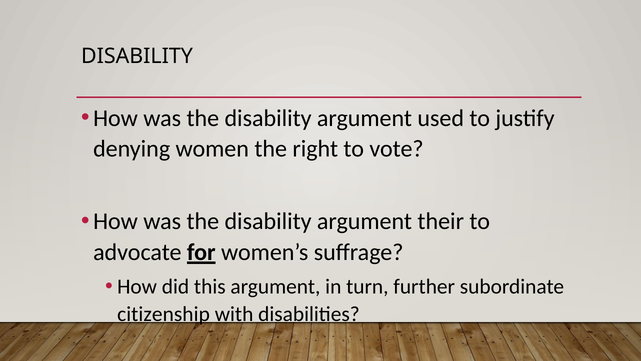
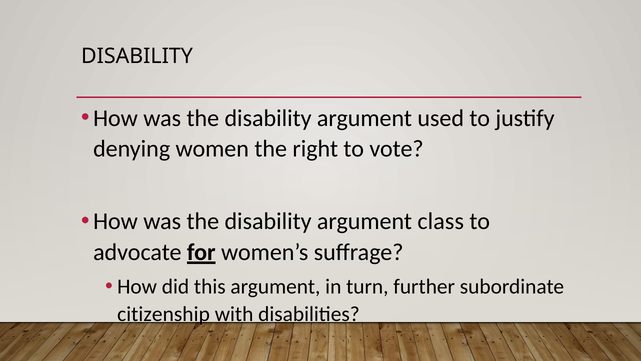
their: their -> class
